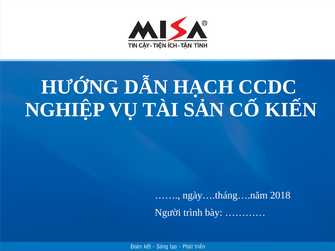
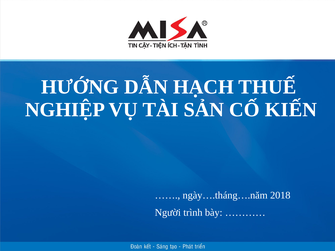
CCDC: CCDC -> THUẾ
